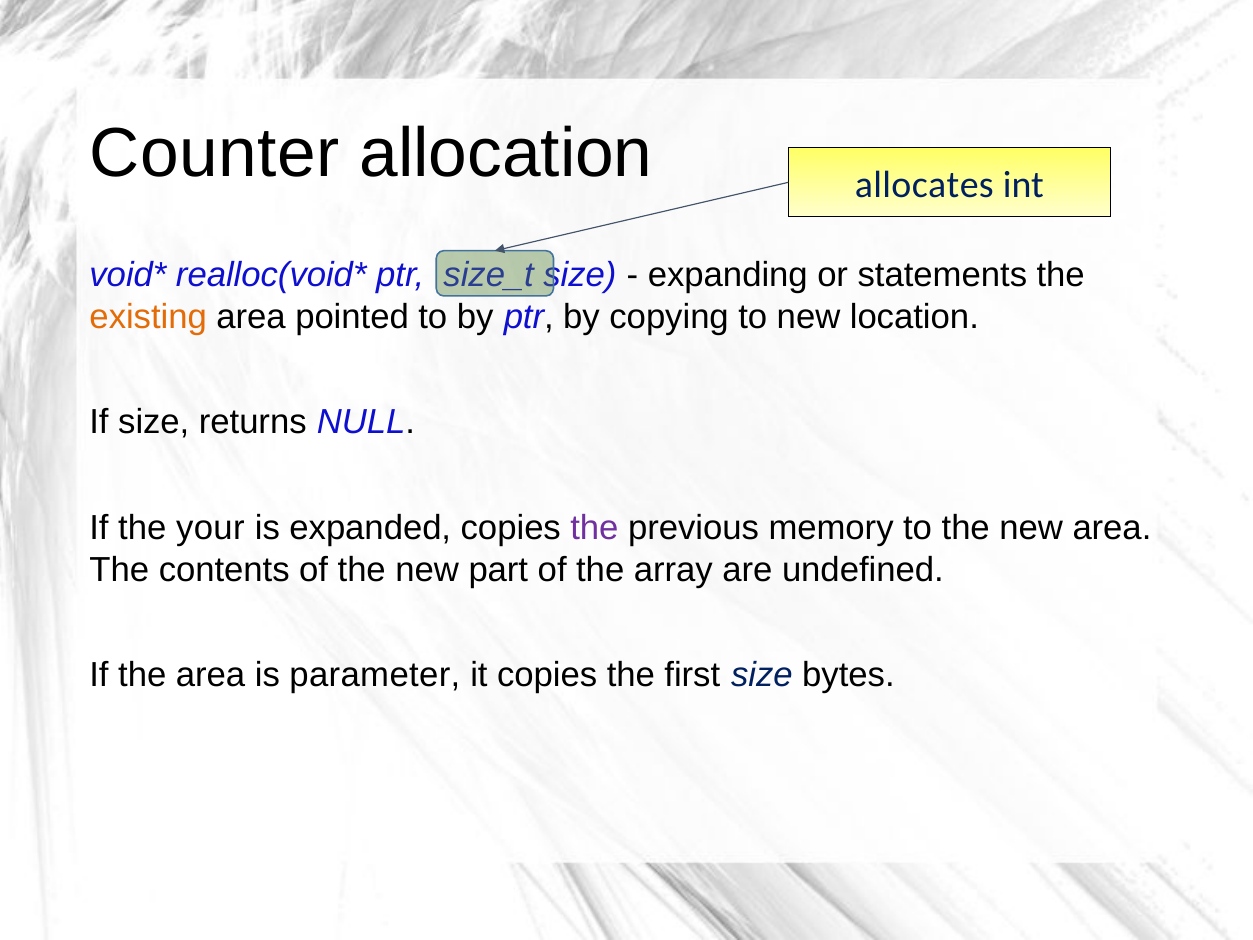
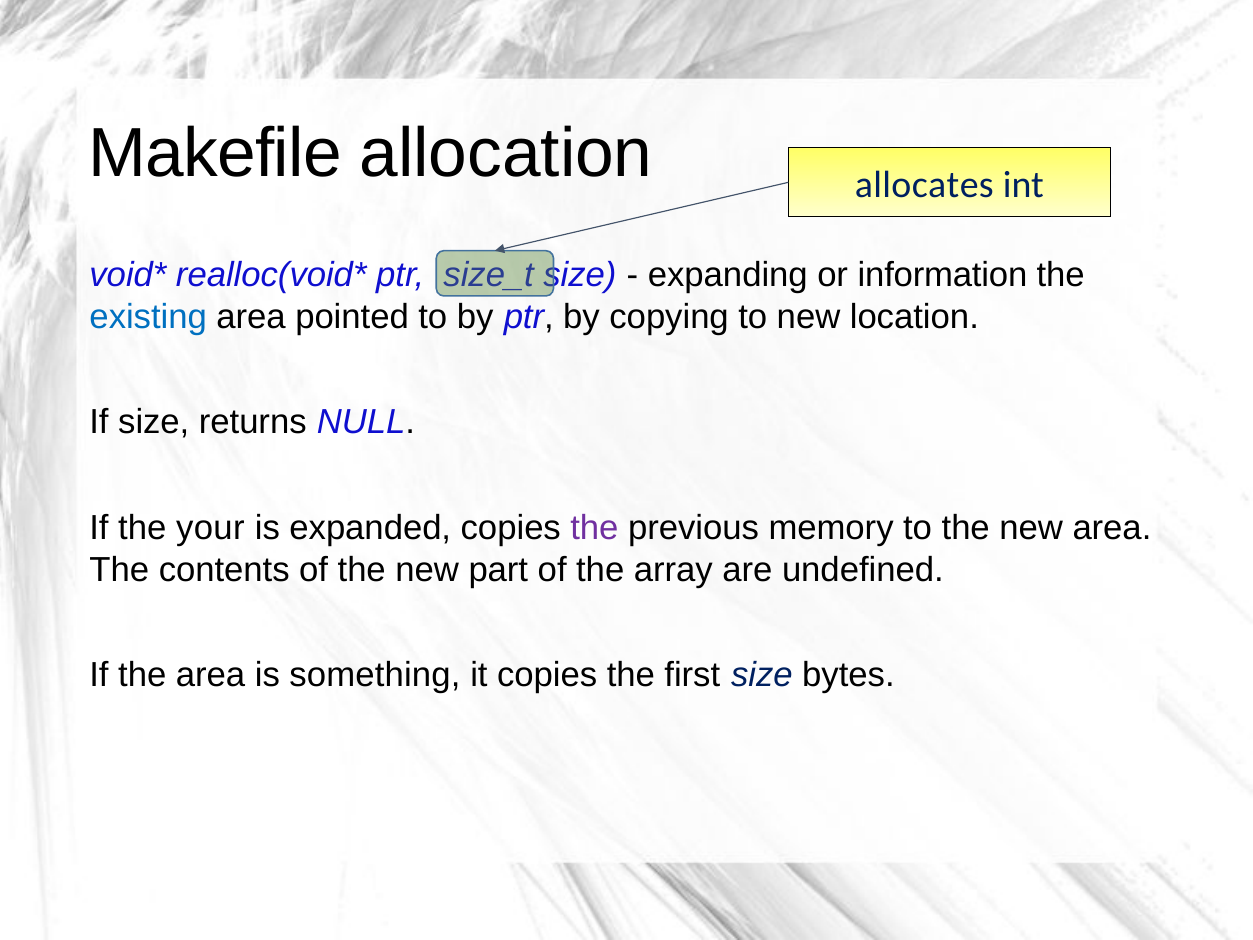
Counter: Counter -> Makefile
statements: statements -> information
existing colour: orange -> blue
parameter: parameter -> something
